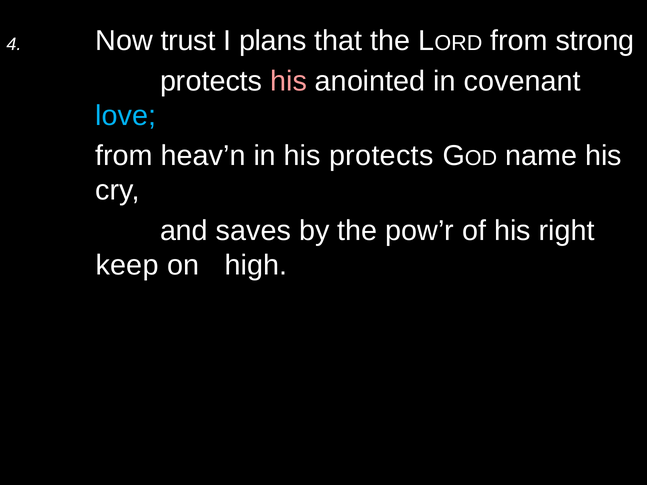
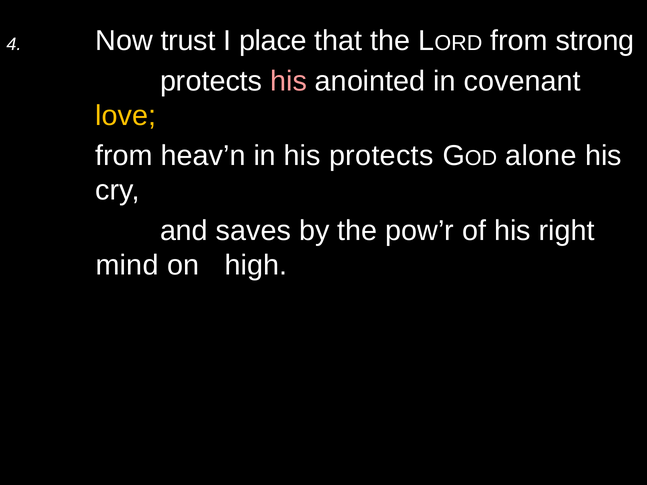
plans: plans -> place
love colour: light blue -> yellow
name: name -> alone
keep: keep -> mind
